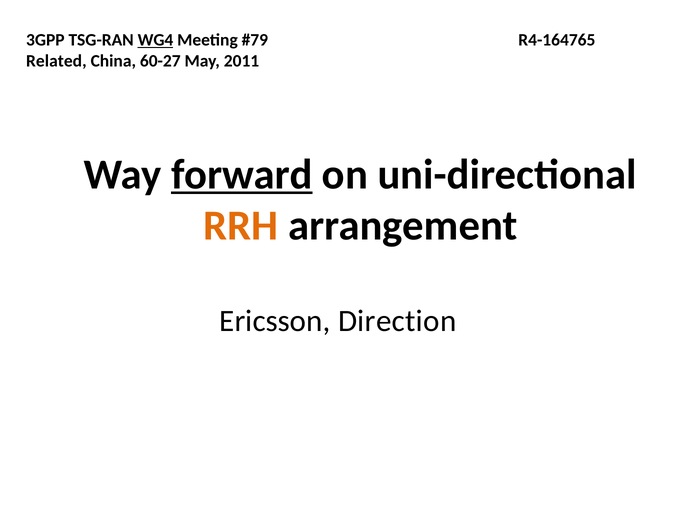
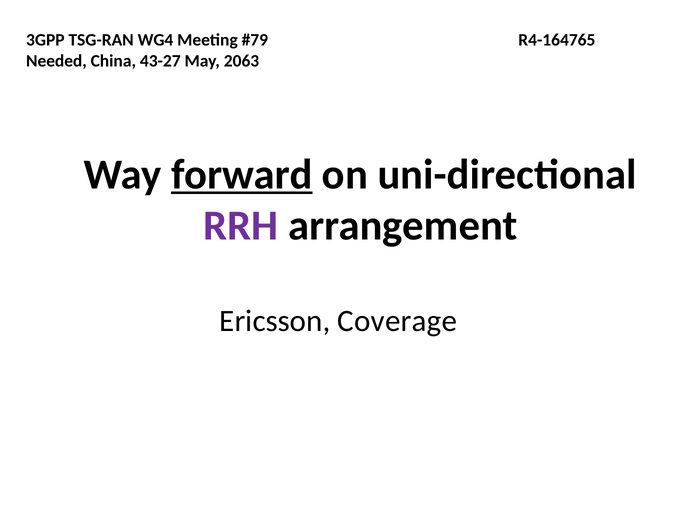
WG4 underline: present -> none
Related: Related -> Needed
60-27: 60-27 -> 43-27
2011: 2011 -> 2063
RRH colour: orange -> purple
Direction: Direction -> Coverage
